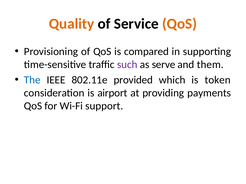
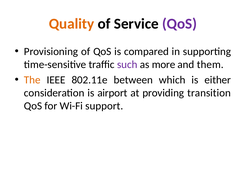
QoS at (180, 24) colour: orange -> purple
serve: serve -> more
The colour: blue -> orange
provided: provided -> between
token: token -> either
payments: payments -> transition
